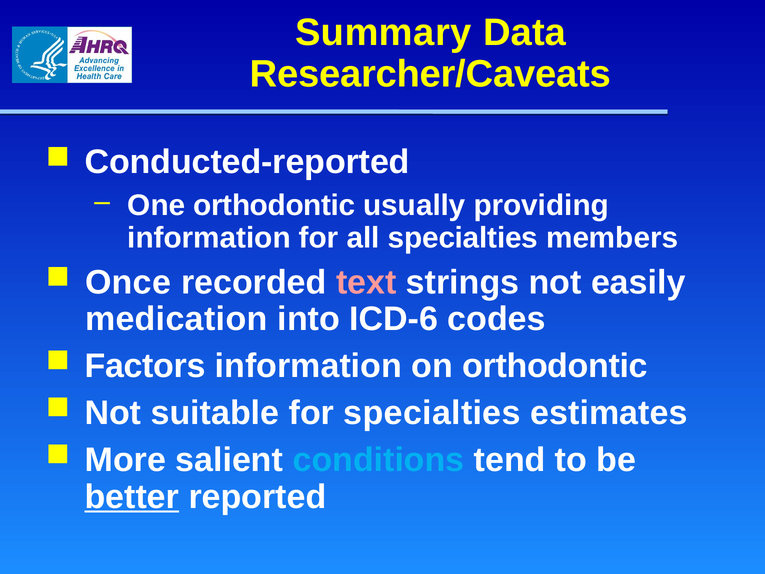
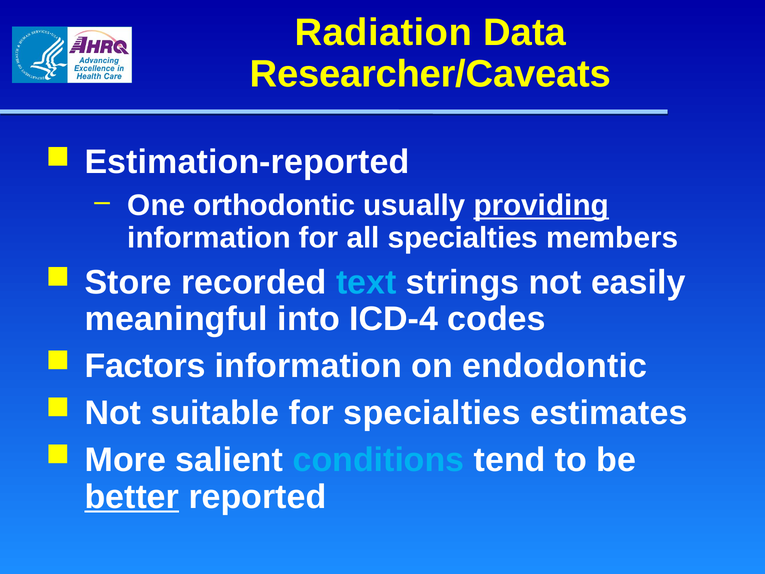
Summary: Summary -> Radiation
Conducted-reported: Conducted-reported -> Estimation-reported
providing underline: none -> present
Once: Once -> Store
text colour: pink -> light blue
medication: medication -> meaningful
ICD-6: ICD-6 -> ICD-4
on orthodontic: orthodontic -> endodontic
